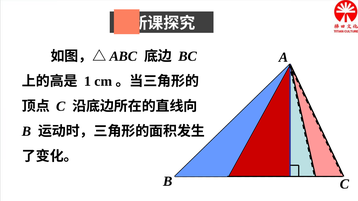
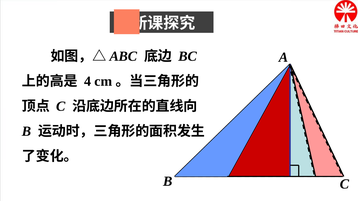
1: 1 -> 4
